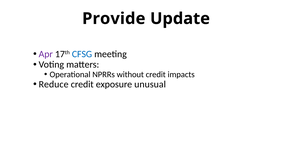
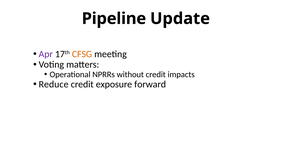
Provide: Provide -> Pipeline
CFSG colour: blue -> orange
unusual: unusual -> forward
